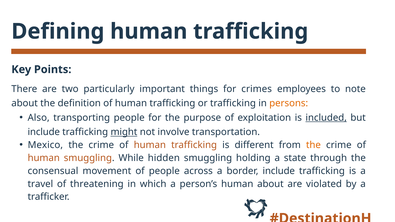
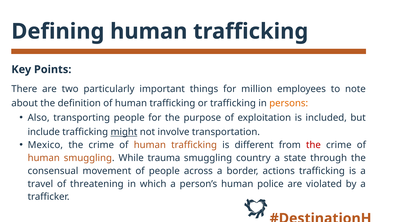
crimes: crimes -> million
included underline: present -> none
the at (313, 145) colour: orange -> red
hidden: hidden -> trauma
holding: holding -> country
border include: include -> actions
human about: about -> police
